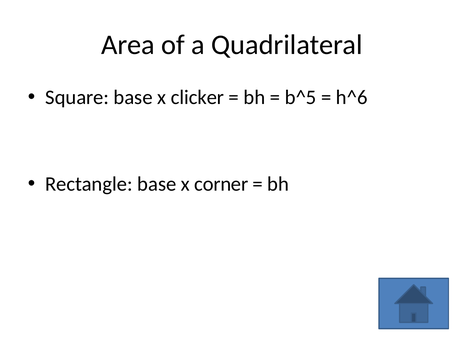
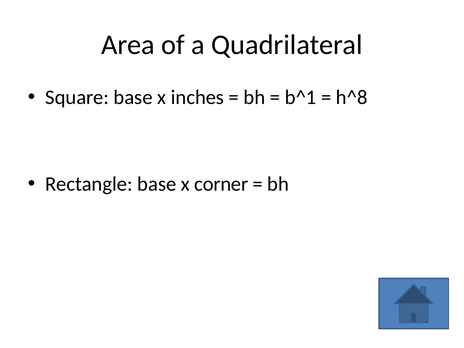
clicker: clicker -> inches
b^5: b^5 -> b^1
h^6: h^6 -> h^8
